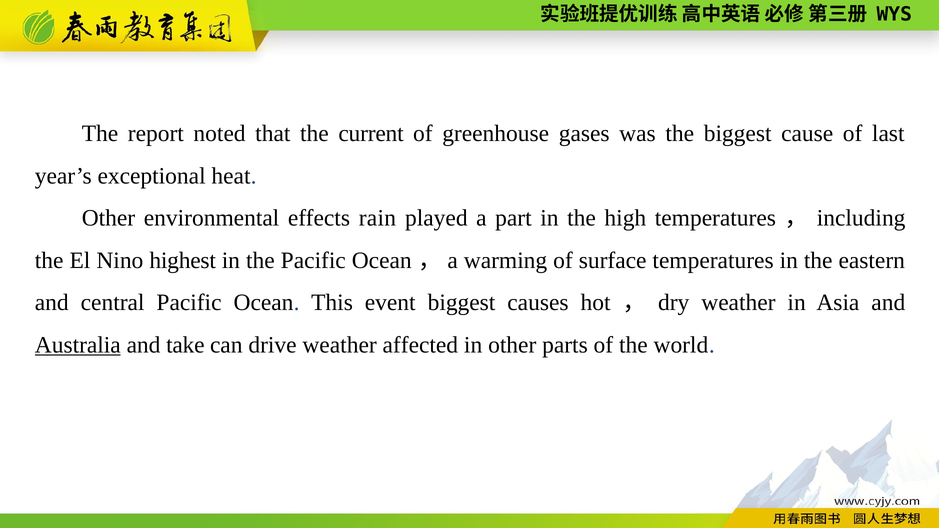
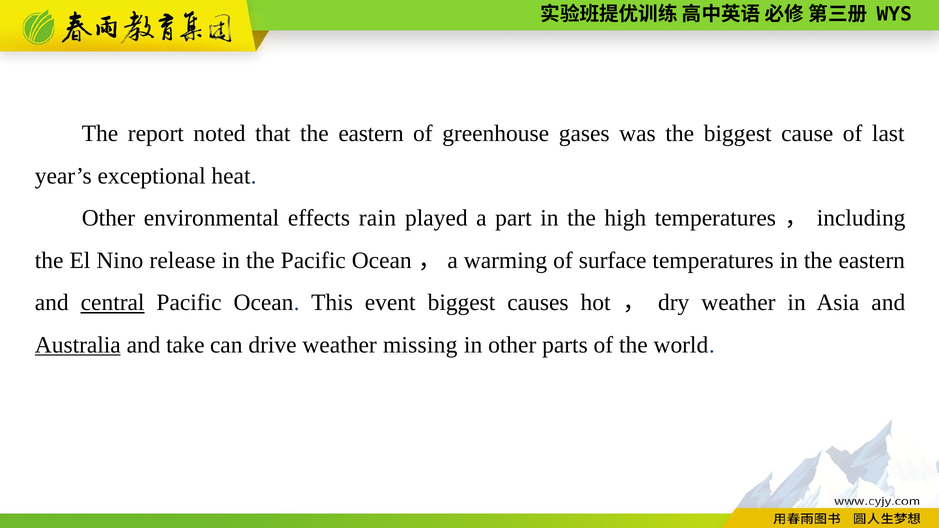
that the current: current -> eastern
highest: highest -> release
central underline: none -> present
affected: affected -> missing
